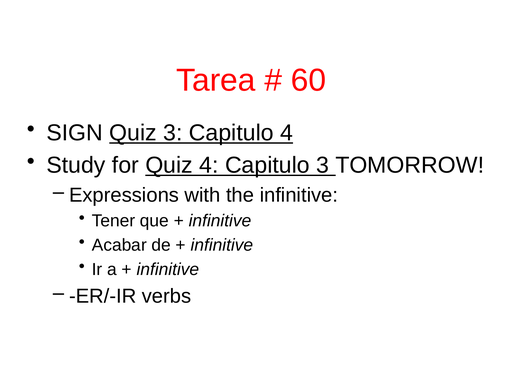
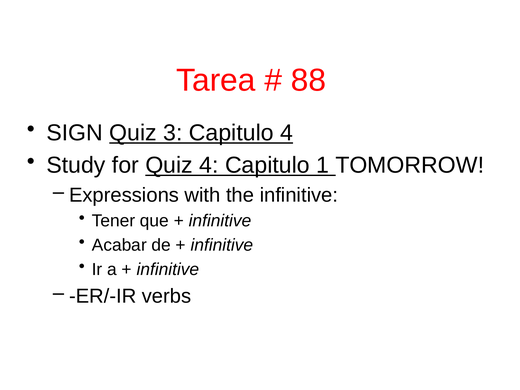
60: 60 -> 88
Capitulo 3: 3 -> 1
